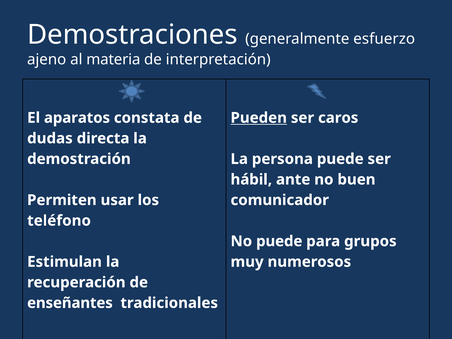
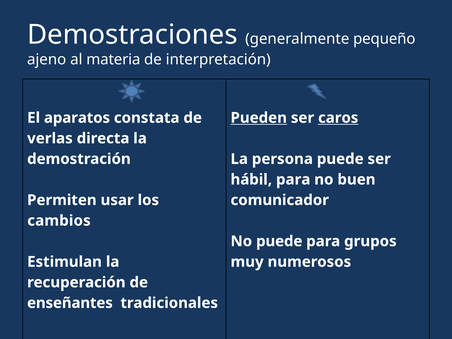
esfuerzo: esfuerzo -> pequeño
caros underline: none -> present
dudas: dudas -> verlas
hábil ante: ante -> para
teléfono: teléfono -> cambios
